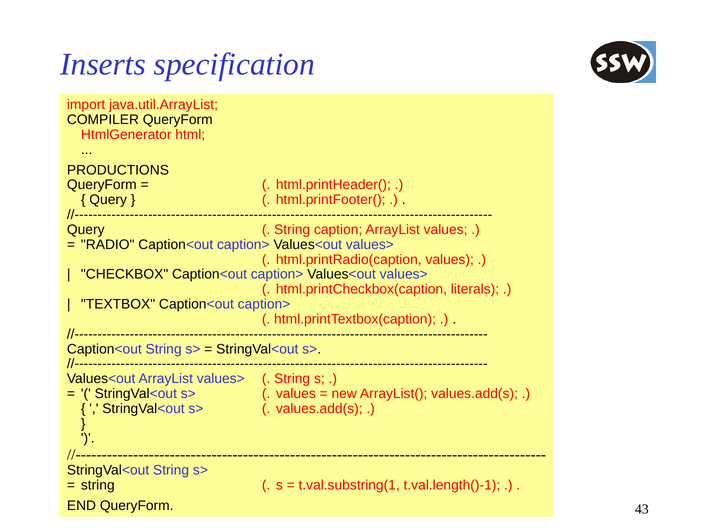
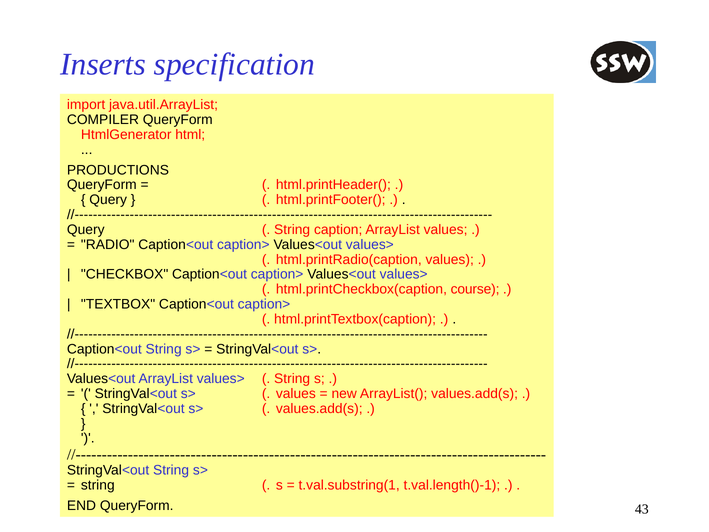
literals: literals -> course
